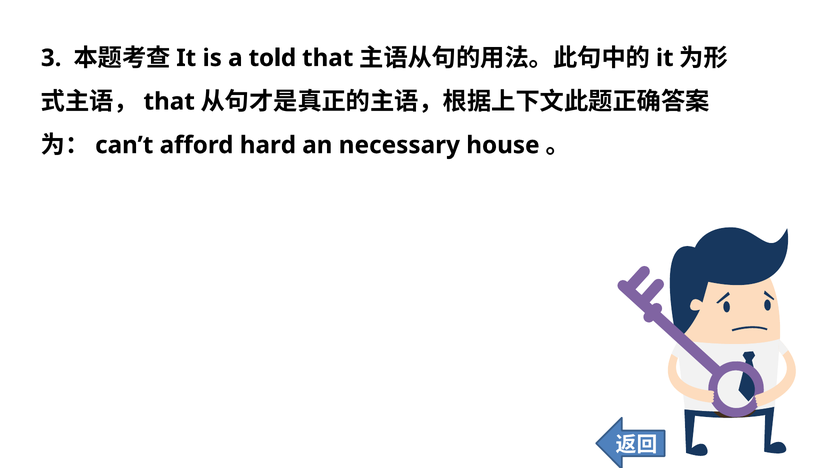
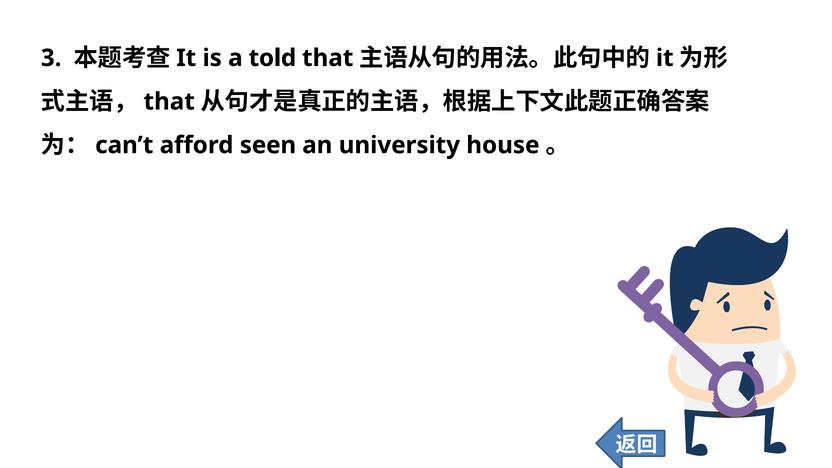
hard: hard -> seen
necessary: necessary -> university
